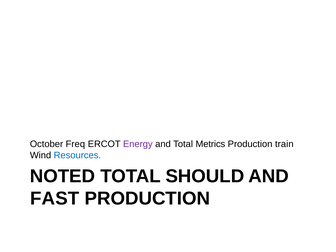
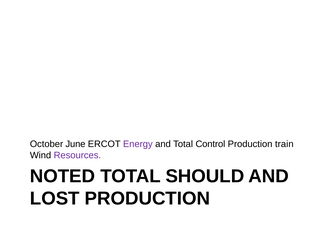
Freq: Freq -> June
Metrics: Metrics -> Control
Resources colour: blue -> purple
FAST: FAST -> LOST
